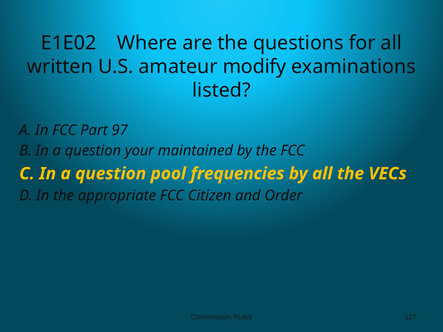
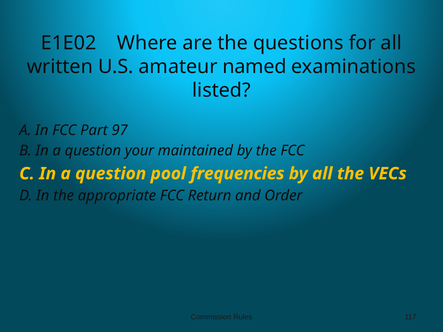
modify: modify -> named
Citizen: Citizen -> Return
